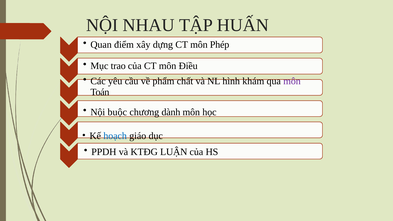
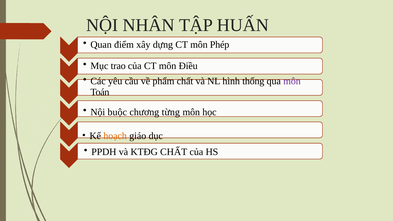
NHAU: NHAU -> NHÂN
khám: khám -> thống
dành: dành -> từng
hoạch colour: blue -> orange
KTĐG LUẬN: LUẬN -> CHẤT
